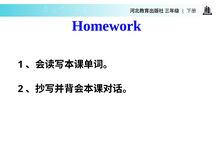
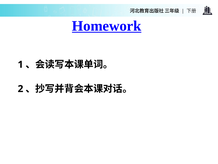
Homework underline: none -> present
